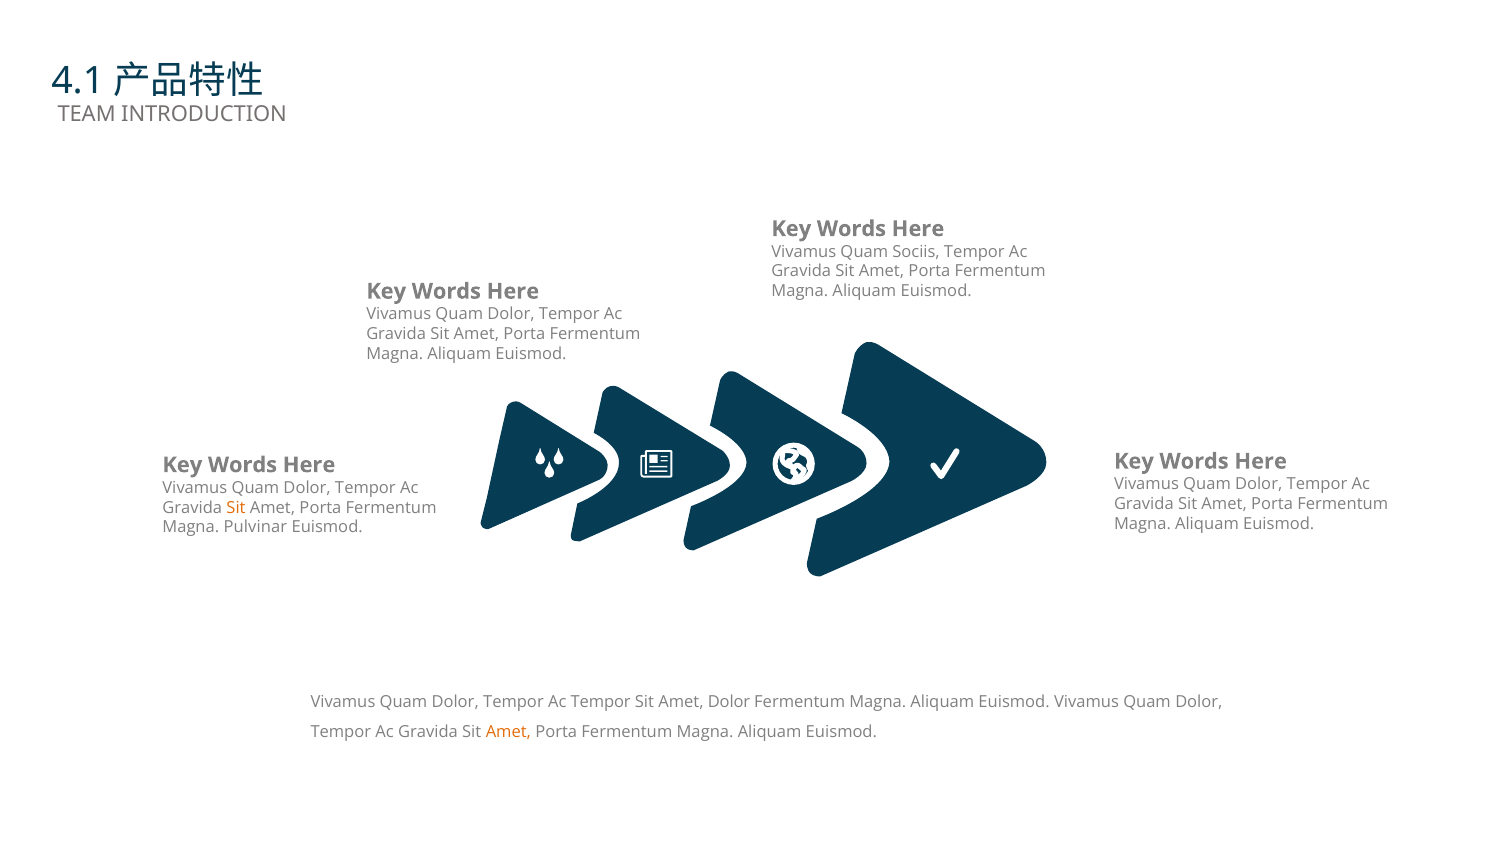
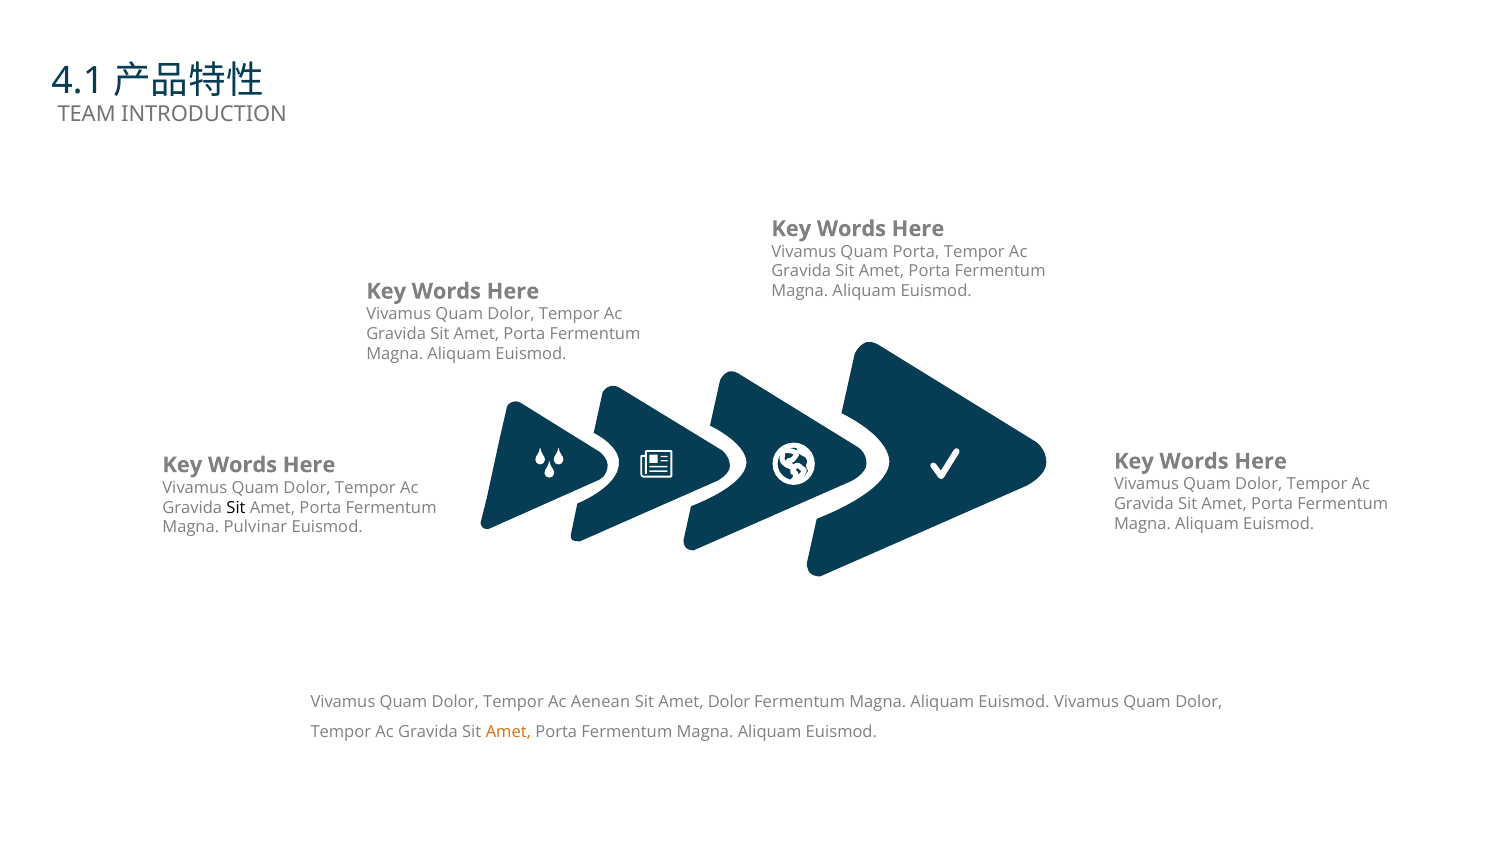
Quam Sociis: Sociis -> Porta
Sit at (236, 507) colour: orange -> black
Ac Tempor: Tempor -> Aenean
